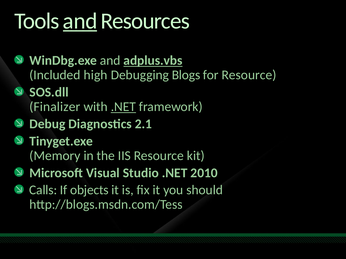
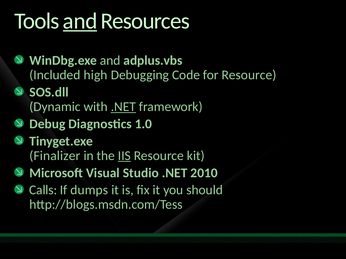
adplus.vbs underline: present -> none
Blogs: Blogs -> Code
Finalizer: Finalizer -> Dynamic
2.1: 2.1 -> 1.0
Memory: Memory -> Finalizer
IIS underline: none -> present
objects: objects -> dumps
